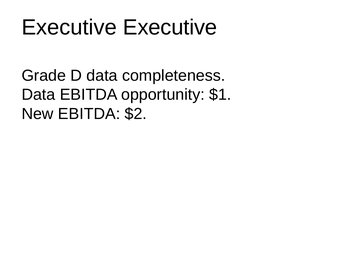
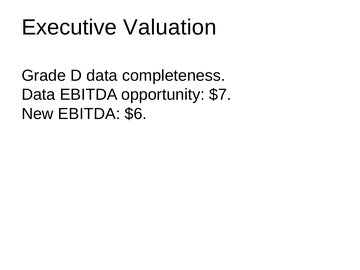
Executive Executive: Executive -> Valuation
$1: $1 -> $7
$2: $2 -> $6
